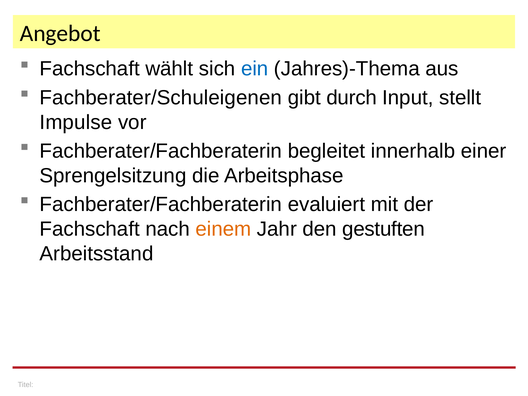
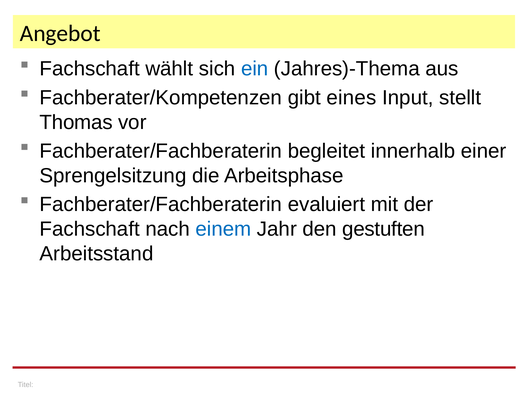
Fachberater/Schuleigenen: Fachberater/Schuleigenen -> Fachberater/Kompetenzen
durch: durch -> eines
Impulse: Impulse -> Thomas
einem colour: orange -> blue
